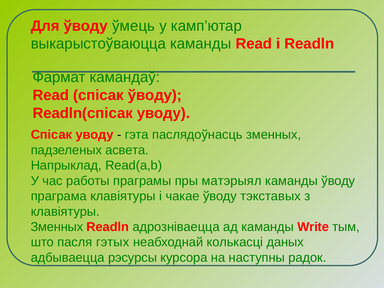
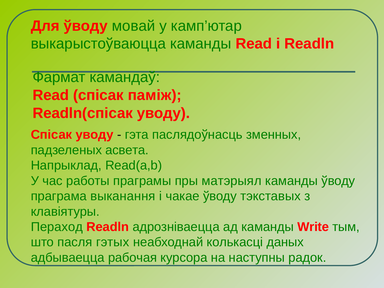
ўмець: ўмець -> мовай
спісак ўводу: ўводу -> паміж
праграма клавіятуры: клавіятуры -> выканання
Зменных at (57, 227): Зменных -> Пераход
рэсурсы: рэсурсы -> рабочая
